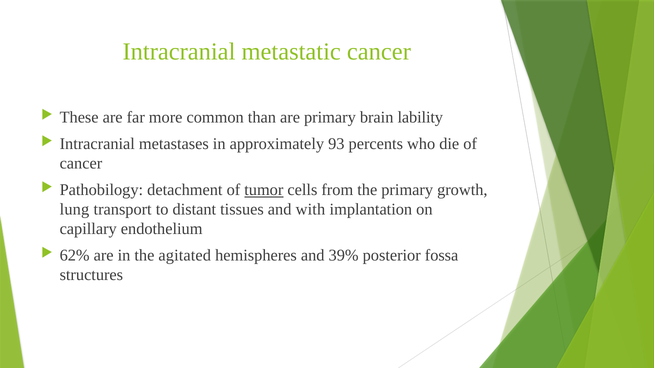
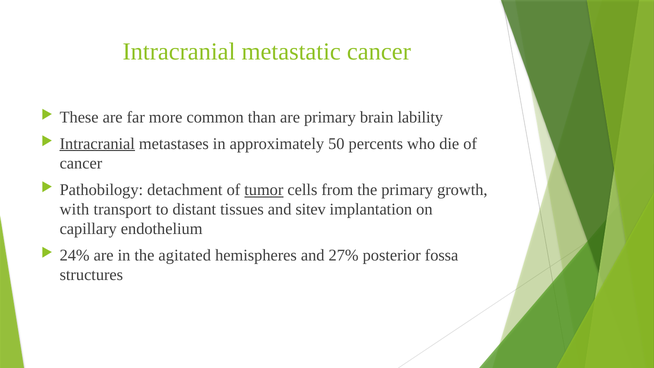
Intracranial at (97, 144) underline: none -> present
93: 93 -> 50
lung: lung -> with
with: with -> sitev
62%: 62% -> 24%
39%: 39% -> 27%
